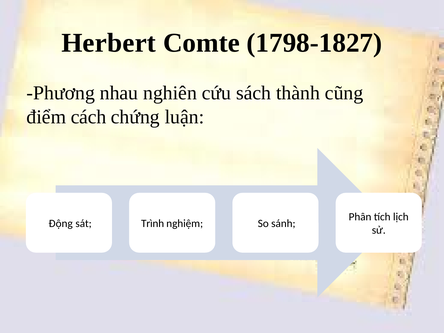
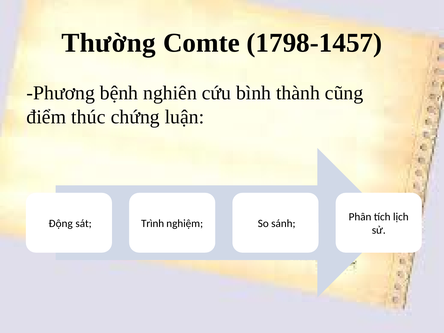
Herbert: Herbert -> Thường
1798-1827: 1798-1827 -> 1798-1457
nhau: nhau -> bệnh
sách: sách -> bình
cách: cách -> thúc
